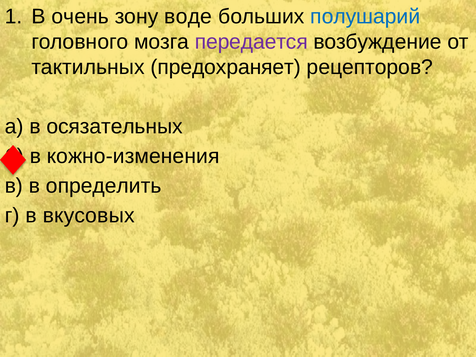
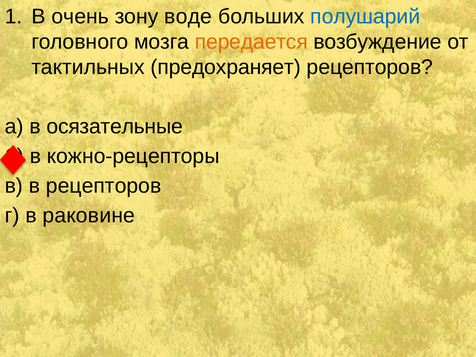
передается colour: purple -> orange
осязательных: осязательных -> осязательные
кожно-изменения: кожно-изменения -> кожно-рецепторы
в определить: определить -> рецепторов
вкусовых: вкусовых -> раковине
